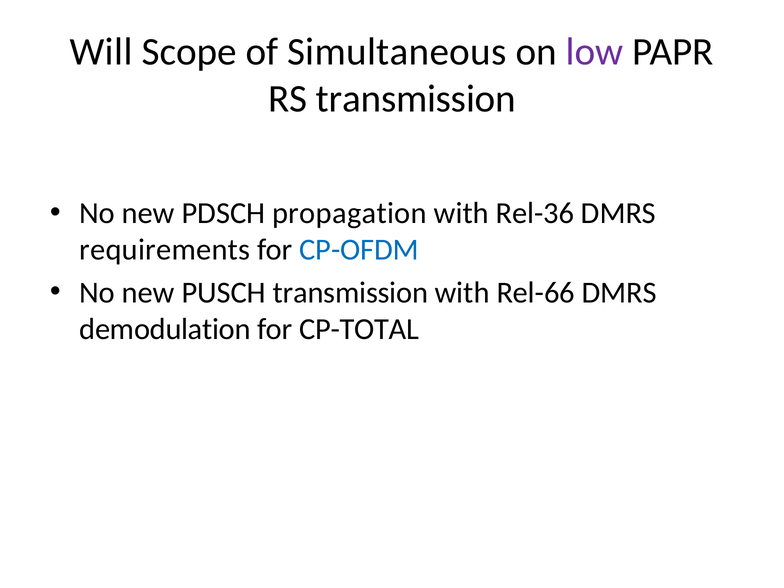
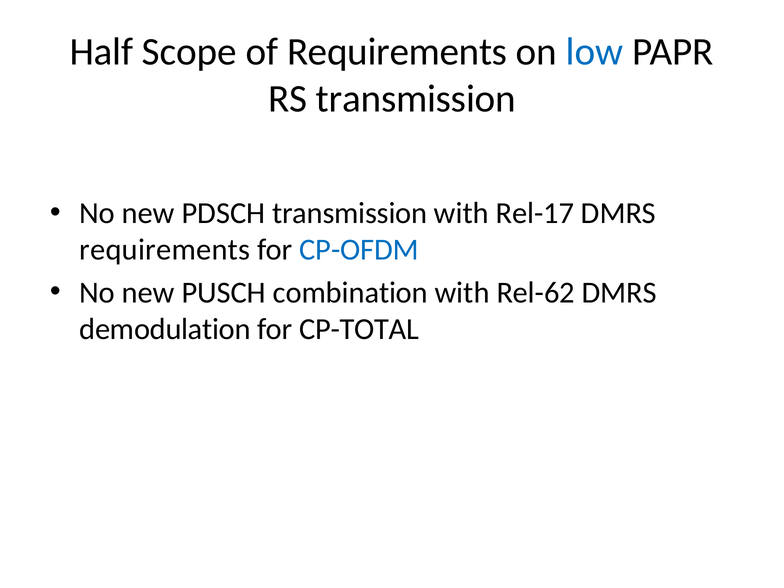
Will: Will -> Half
of Simultaneous: Simultaneous -> Requirements
low colour: purple -> blue
PDSCH propagation: propagation -> transmission
Rel-36: Rel-36 -> Rel-17
PUSCH transmission: transmission -> combination
Rel-66: Rel-66 -> Rel-62
